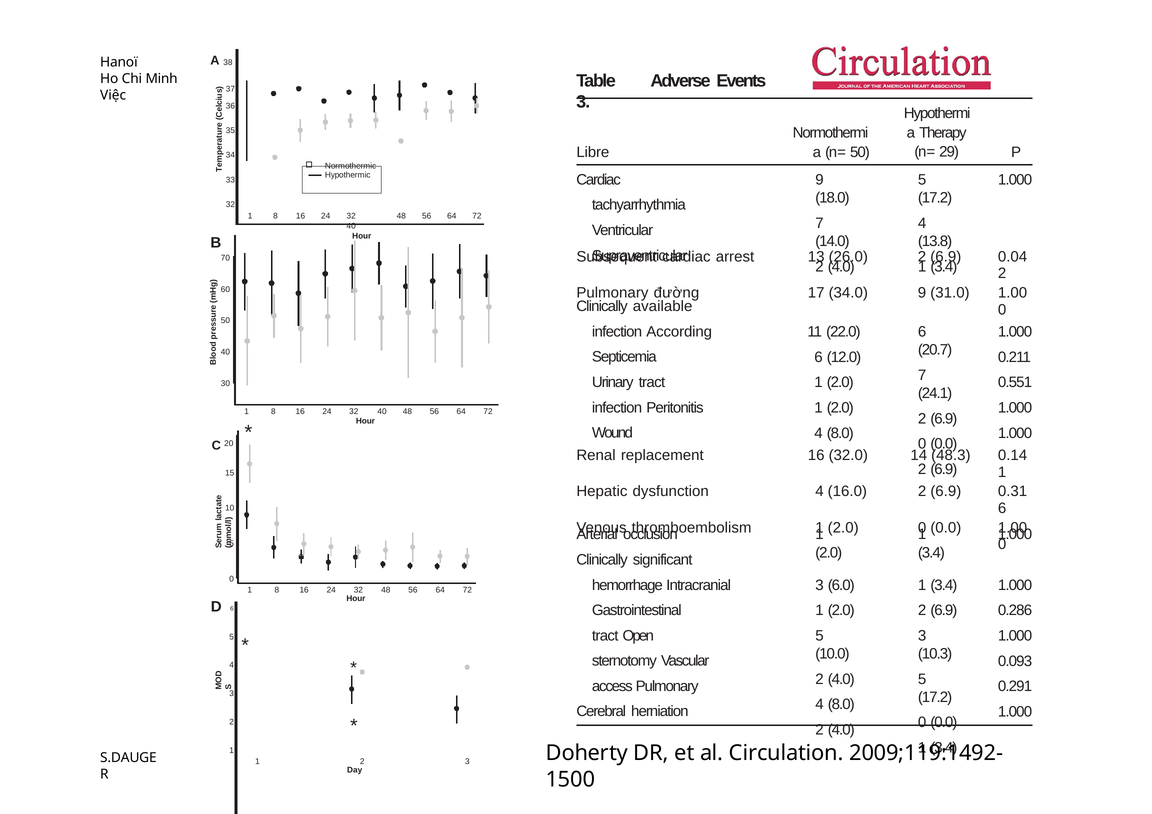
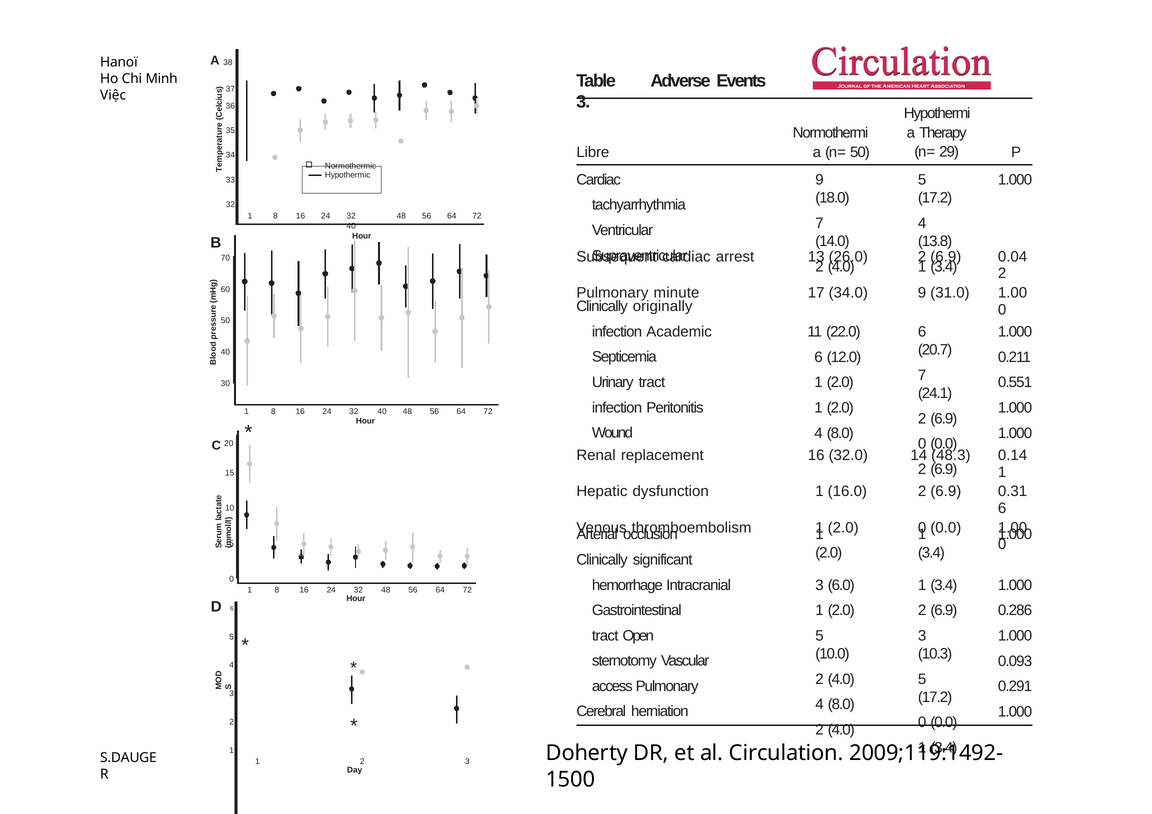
đường: đường -> minute
available: available -> originally
According: According -> Academic
dysfunction 4: 4 -> 1
